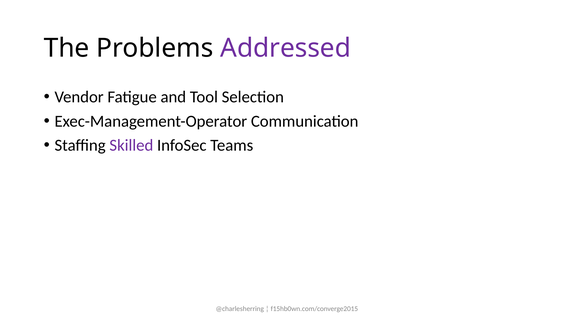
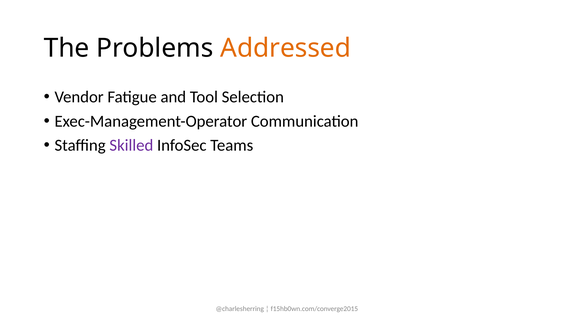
Addressed colour: purple -> orange
